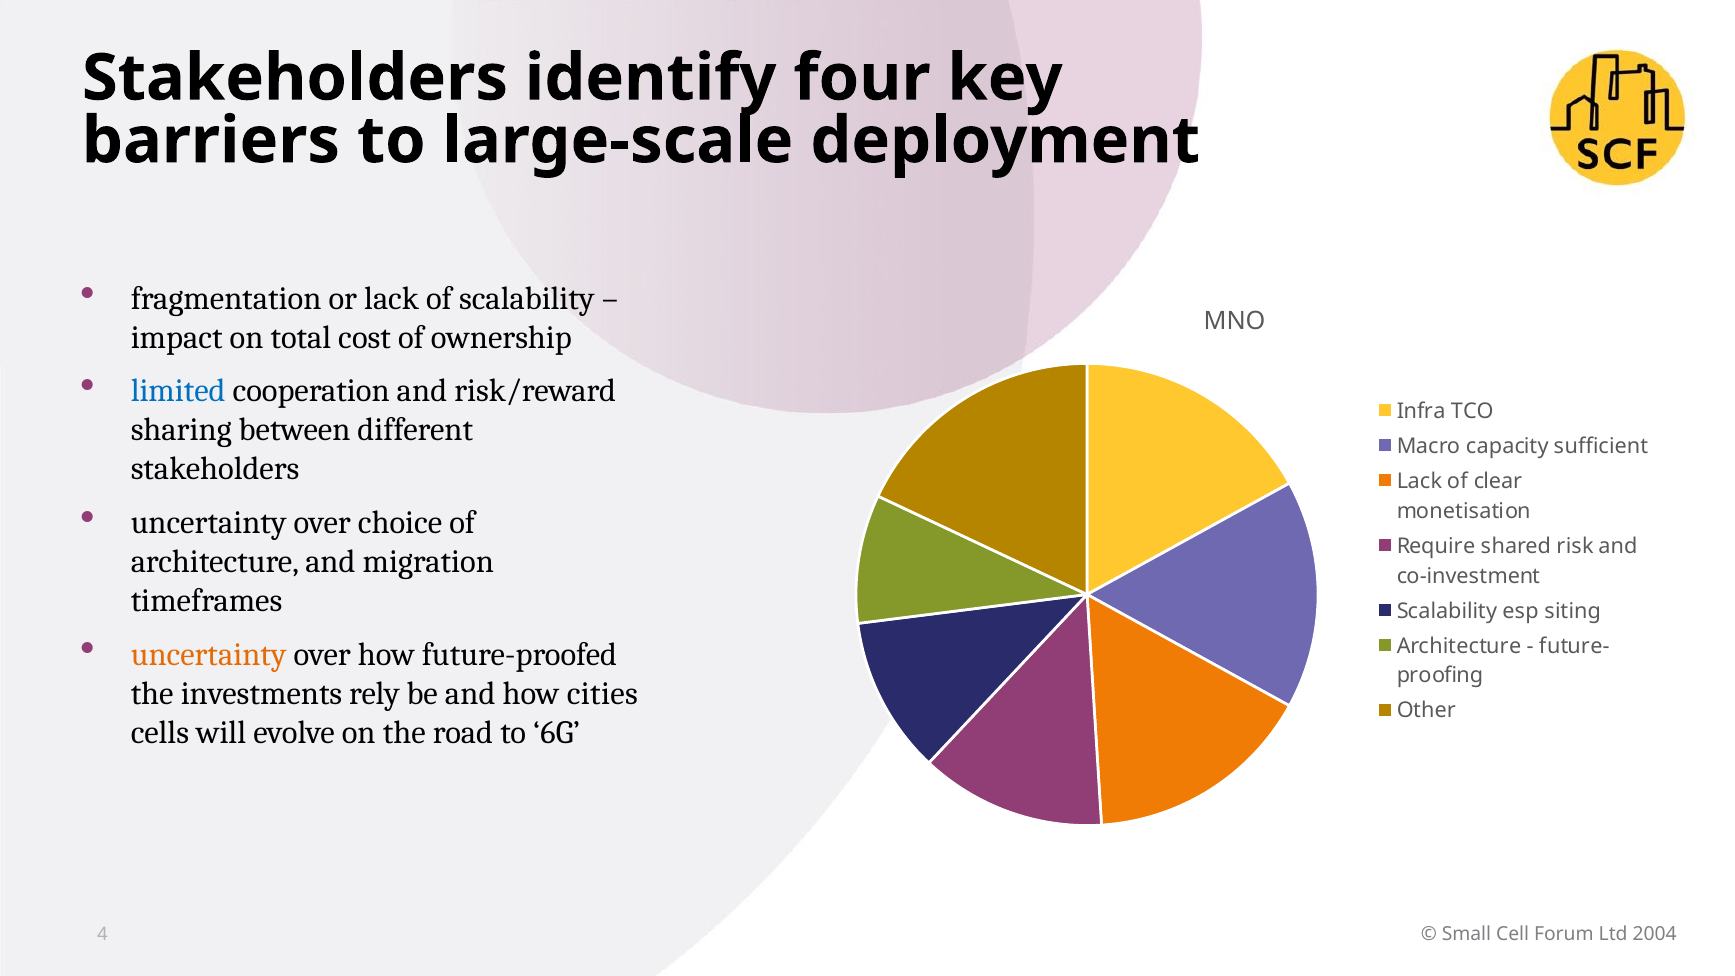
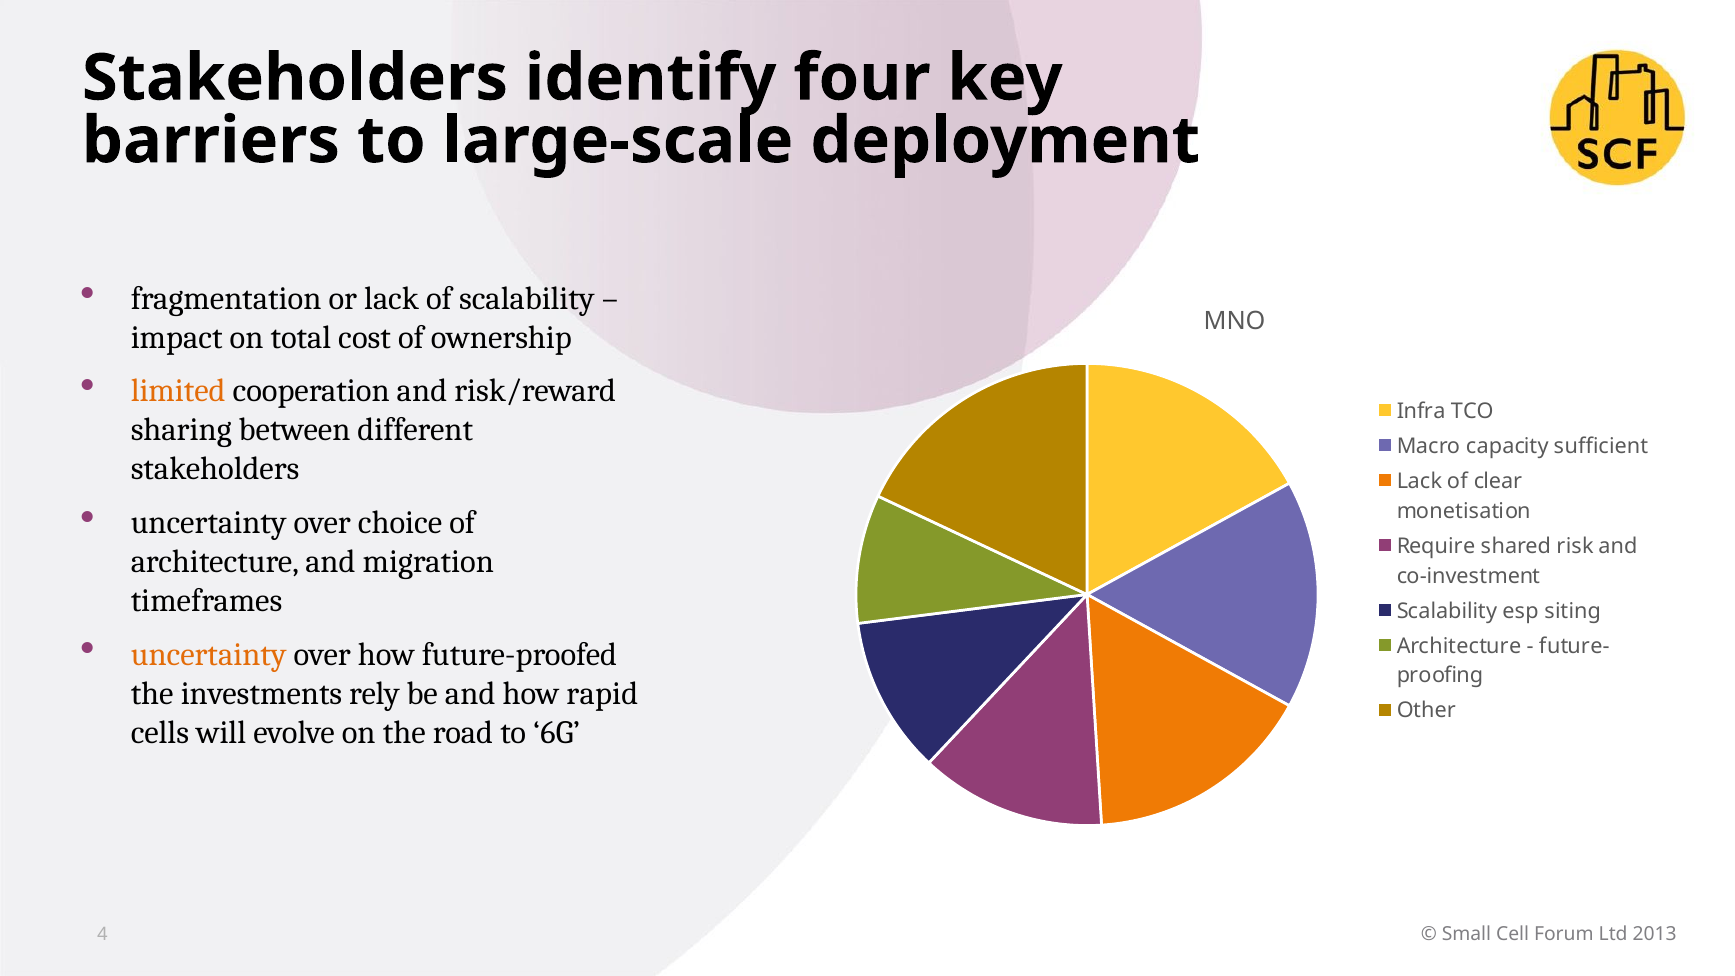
limited colour: blue -> orange
cities: cities -> rapid
2004: 2004 -> 2013
